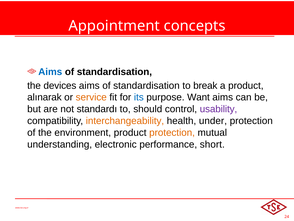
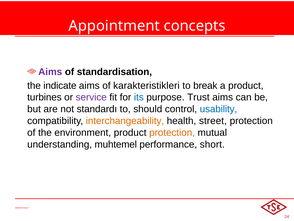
Aims at (50, 72) colour: blue -> purple
devices: devices -> indicate
standardisation at (146, 85): standardisation -> karakteristikleri
alınarak: alınarak -> turbines
service colour: orange -> purple
Want: Want -> Trust
usability colour: purple -> blue
under: under -> street
electronic: electronic -> muhtemel
